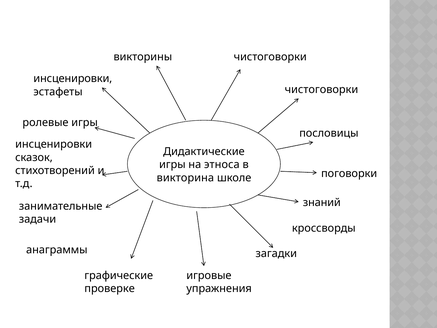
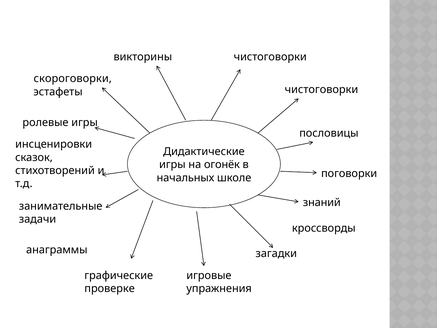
инсценировки at (73, 79): инсценировки -> скороговорки
этноса: этноса -> огонёк
викторина: викторина -> начальных
